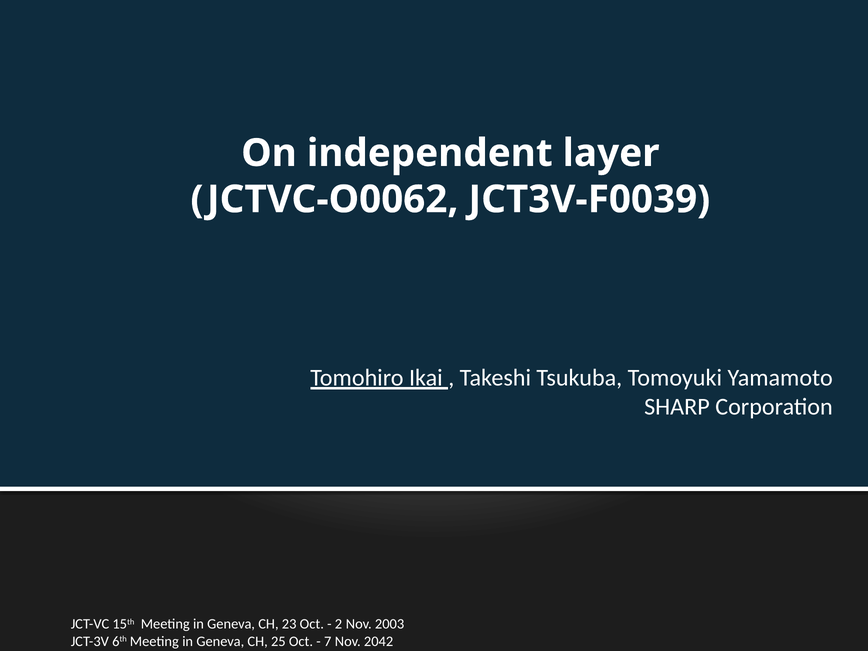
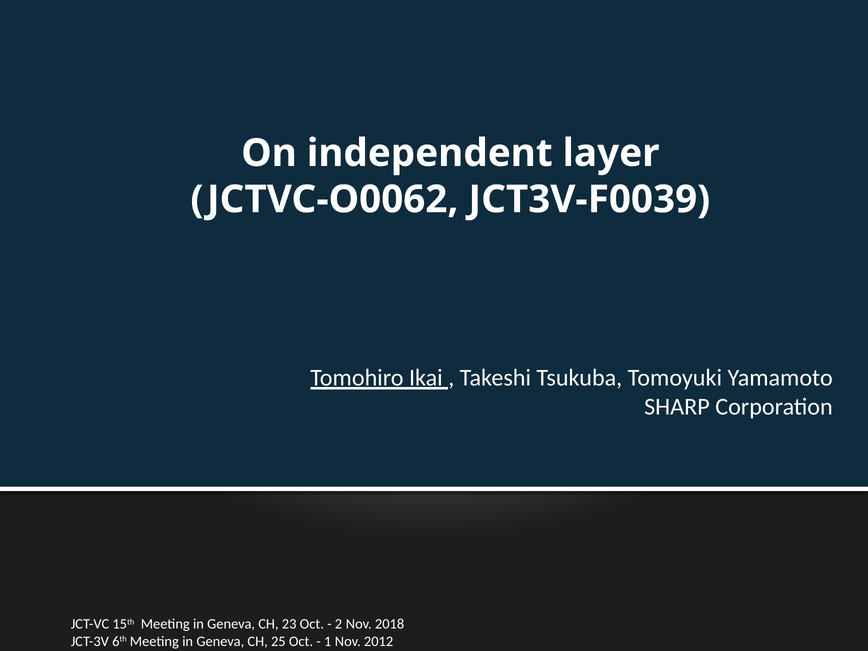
2003: 2003 -> 2018
7: 7 -> 1
2042: 2042 -> 2012
